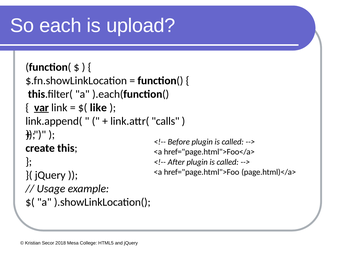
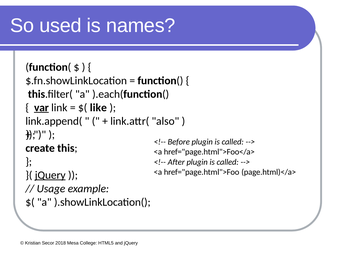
each: each -> used
upload: upload -> names
calls: calls -> also
jQuery at (50, 175) underline: none -> present
